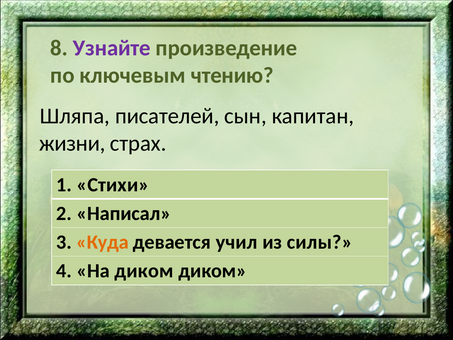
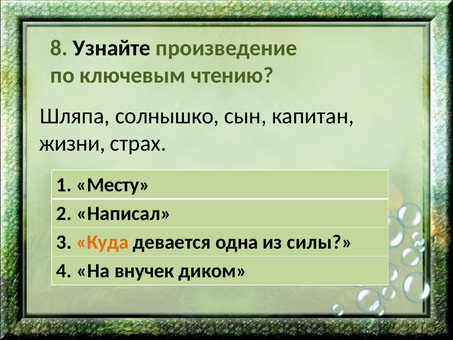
Узнайте colour: purple -> black
писателей: писателей -> солнышко
Стихи: Стихи -> Месту
учил: учил -> одна
На диком: диком -> внучек
